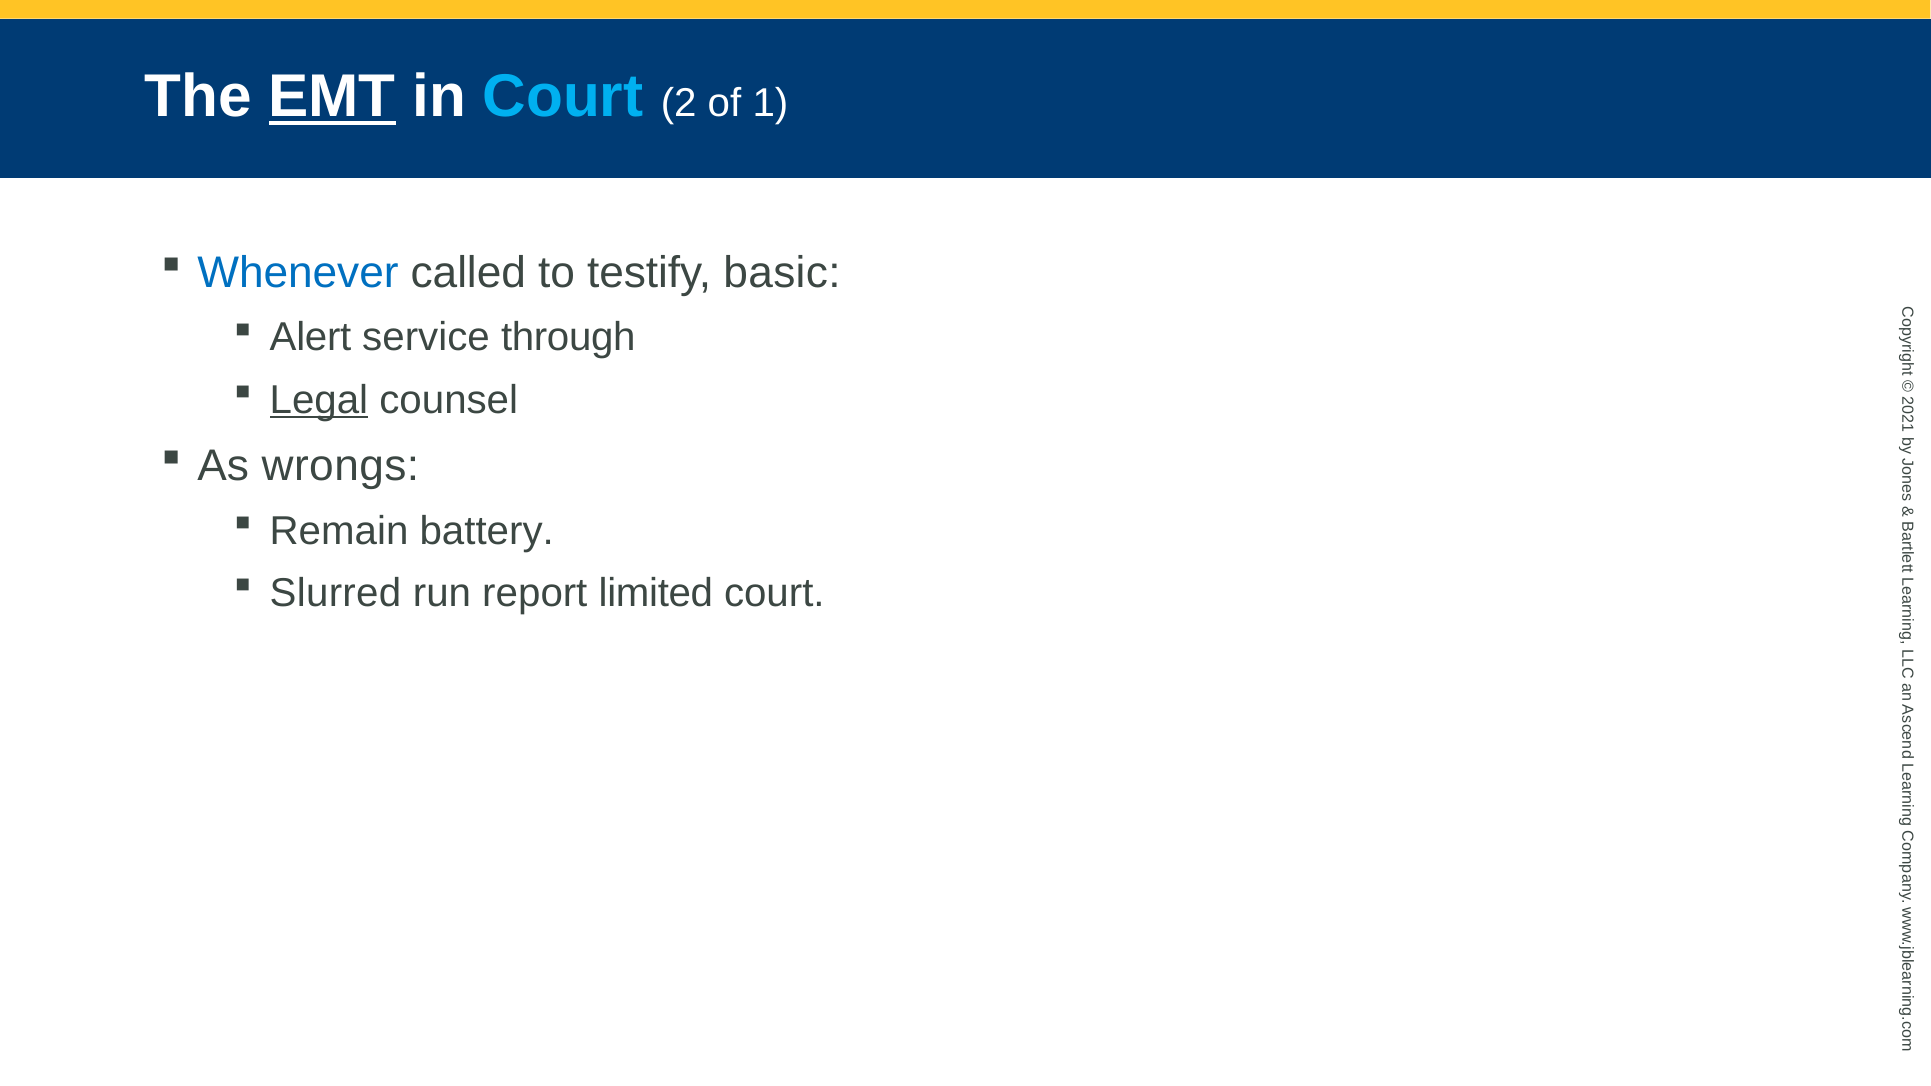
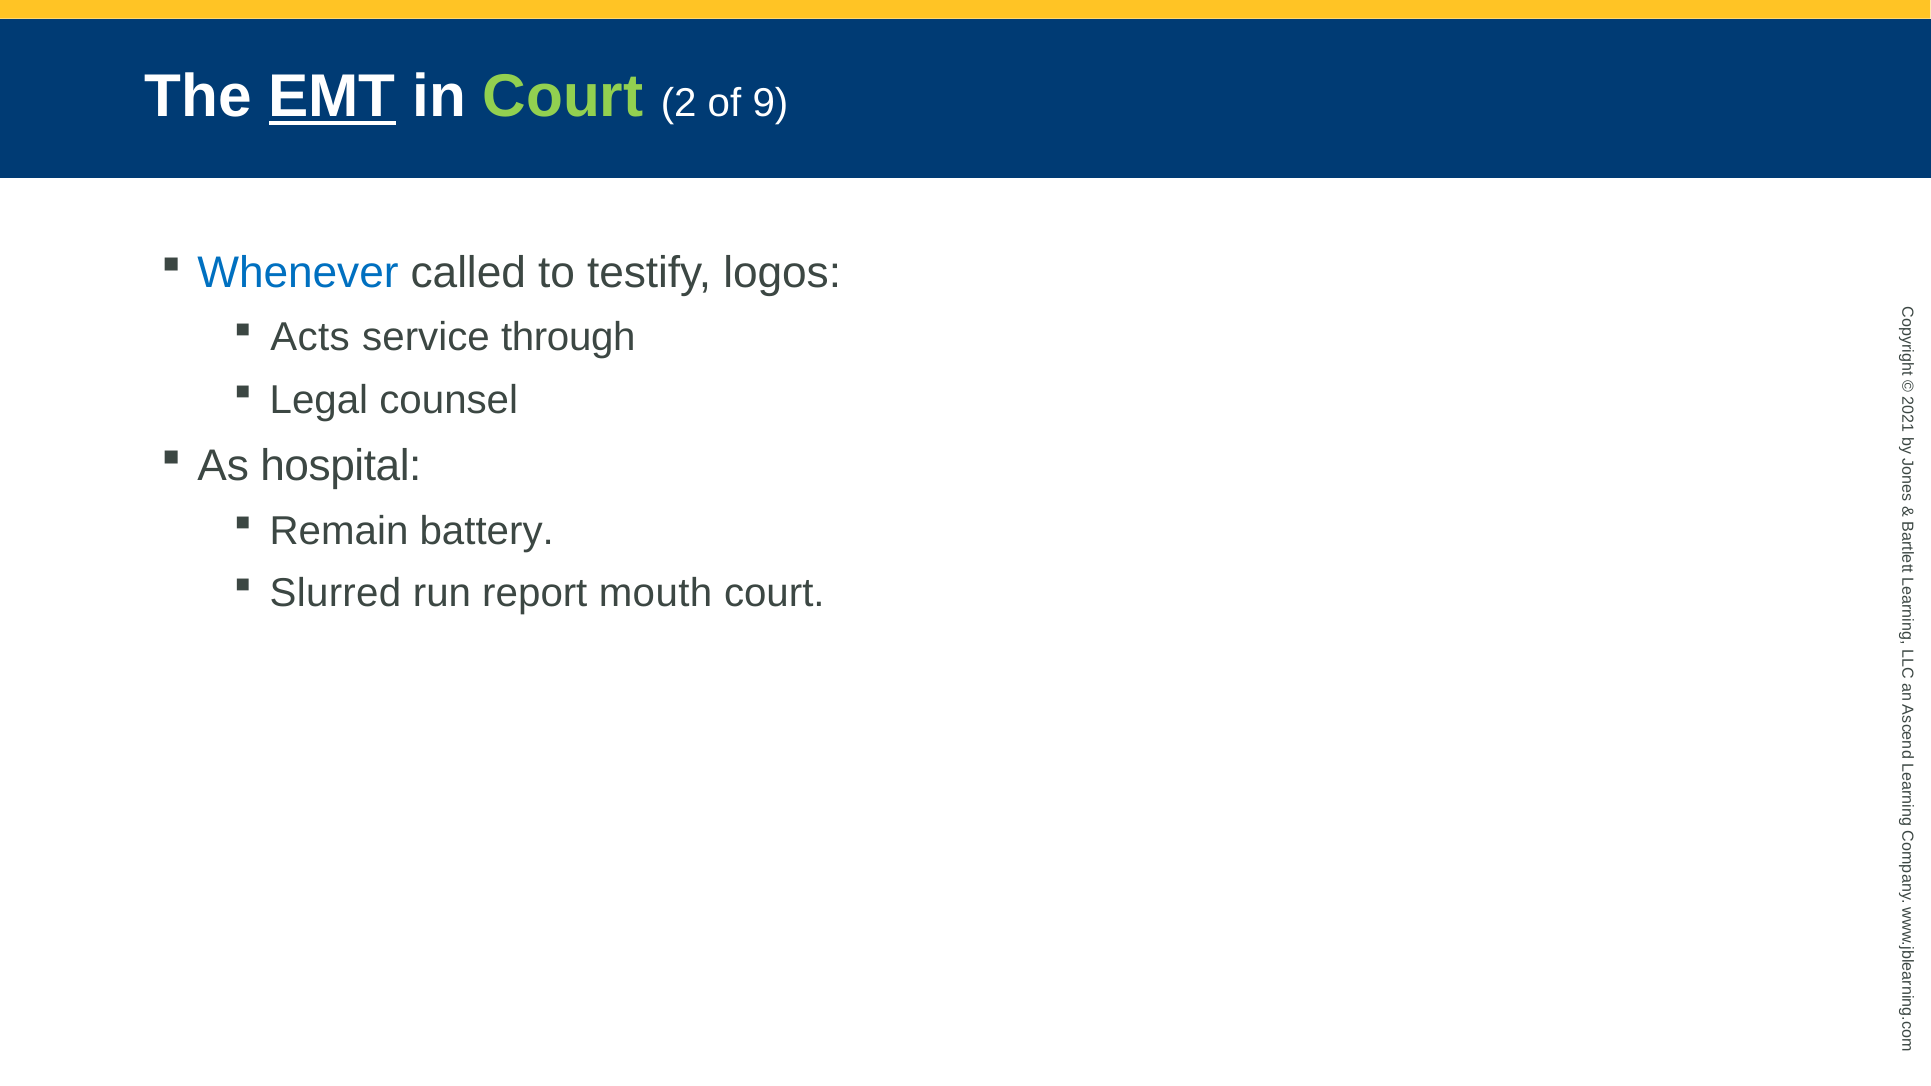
Court at (563, 97) colour: light blue -> light green
of 1: 1 -> 9
basic: basic -> logos
Alert: Alert -> Acts
Legal underline: present -> none
wrongs: wrongs -> hospital
limited: limited -> mouth
